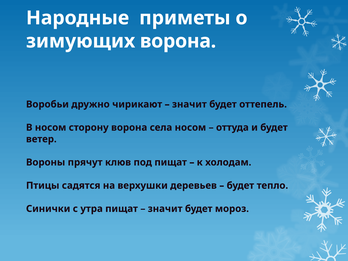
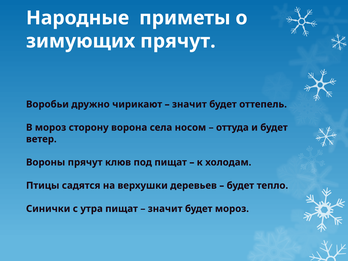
зимующих ворона: ворона -> прячут
В носом: носом -> мороз
